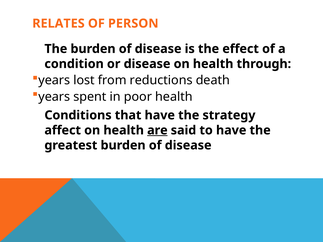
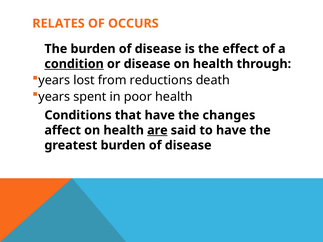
PERSON: PERSON -> OCCURS
condition underline: none -> present
strategy: strategy -> changes
